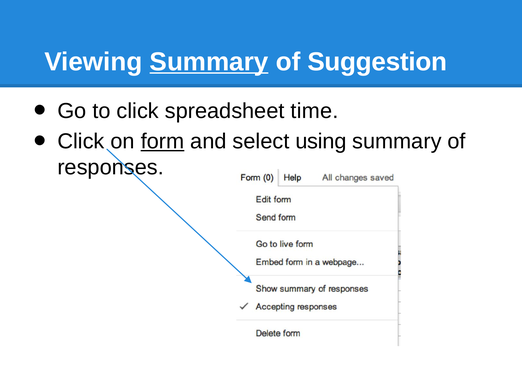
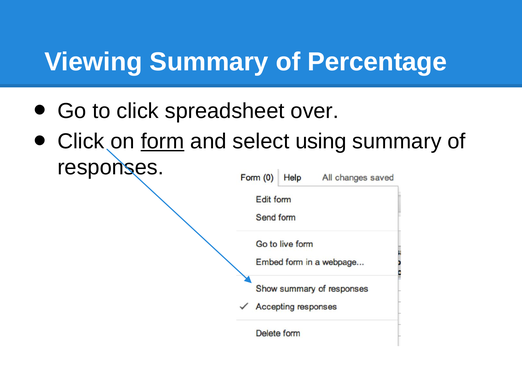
Summary at (209, 62) underline: present -> none
Suggestion: Suggestion -> Percentage
time: time -> over
